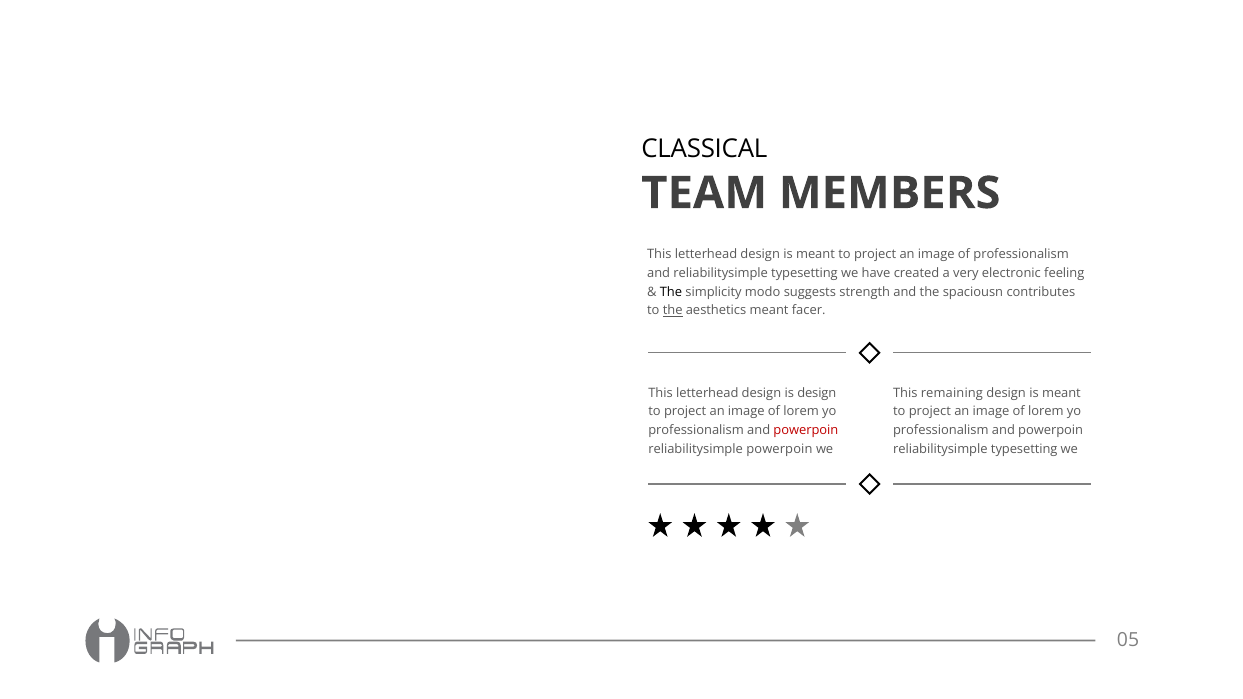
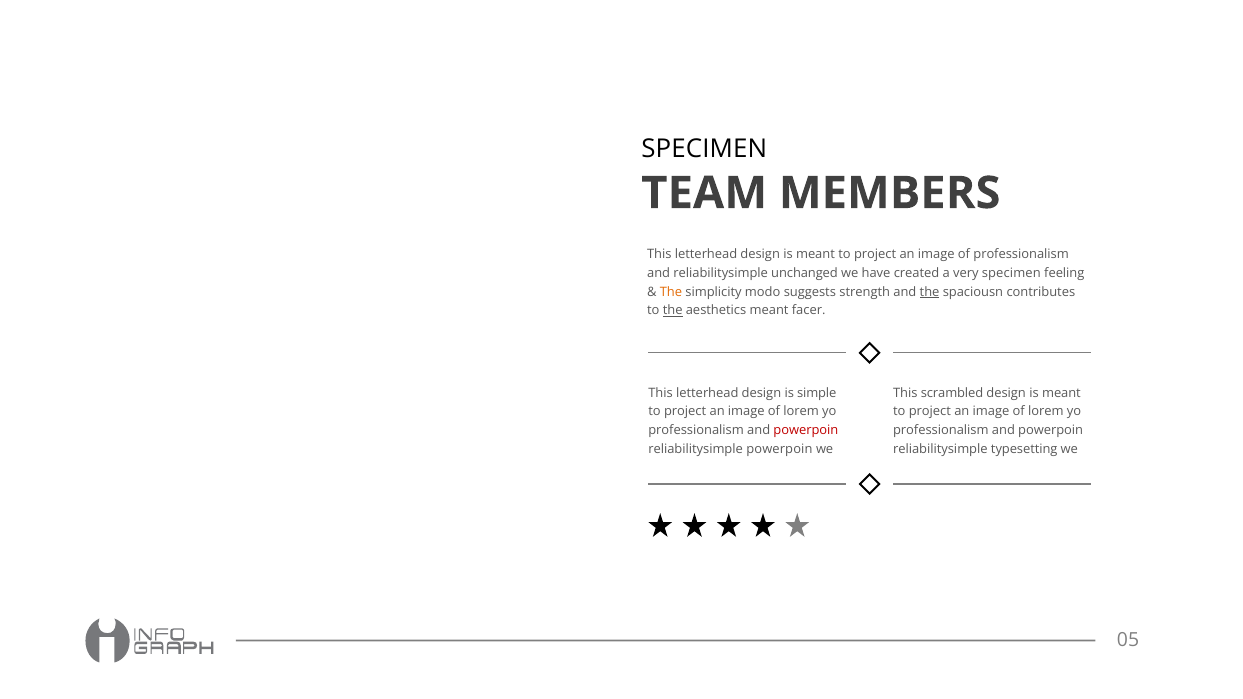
CLASSICAL at (704, 149): CLASSICAL -> SPECIMEN
and reliabilitysimple typesetting: typesetting -> unchanged
very electronic: electronic -> specimen
The at (671, 292) colour: black -> orange
the at (930, 292) underline: none -> present
is design: design -> simple
remaining: remaining -> scrambled
